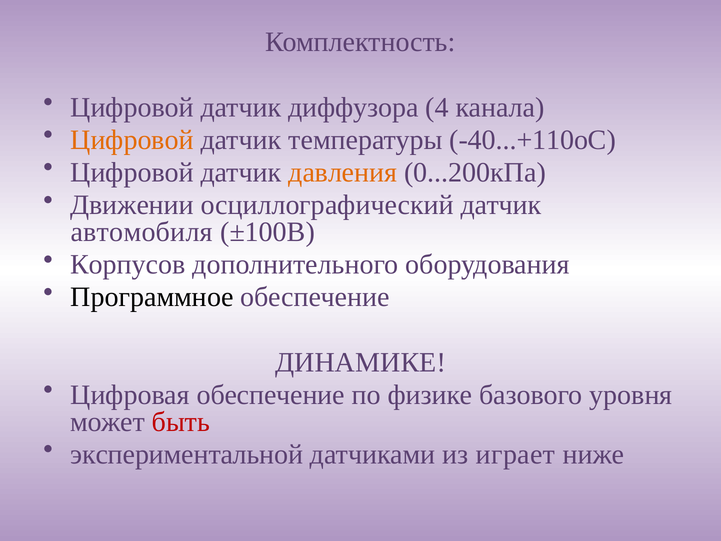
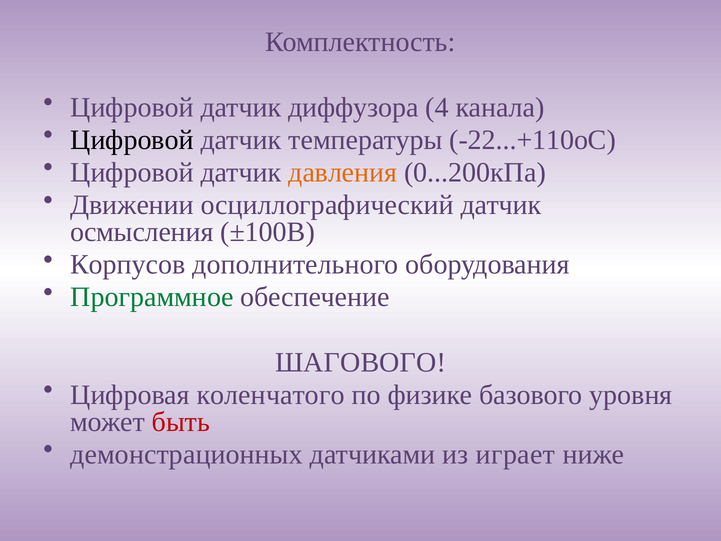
Цифровой at (132, 140) colour: orange -> black
-40...+110оC: -40...+110оC -> -22...+110оC
автомобиля: автомобиля -> осмысления
Программное colour: black -> green
ДИНАМИКЕ: ДИНАМИКЕ -> ШАГОВОГО
Цифровая обеспечение: обеспечение -> коленчатого
экспериментальной: экспериментальной -> демонстрационных
